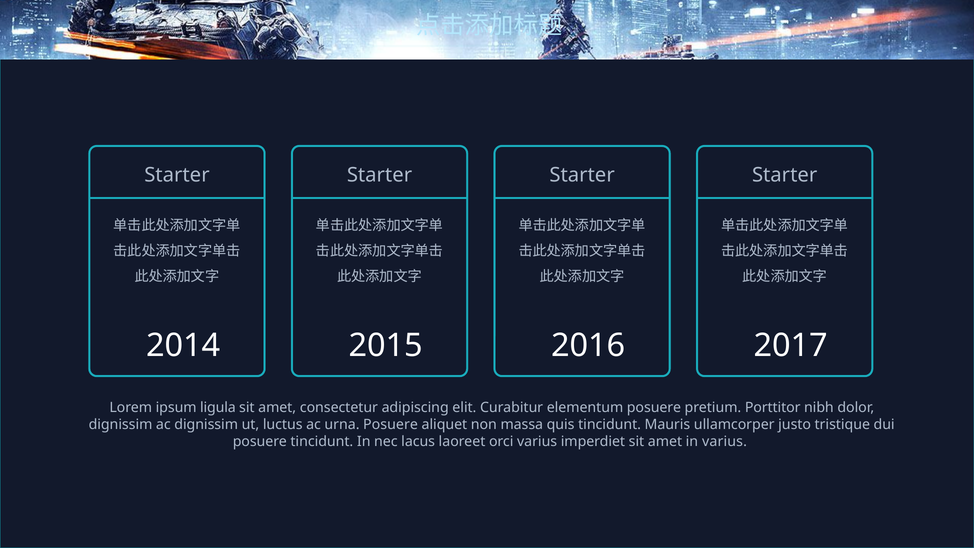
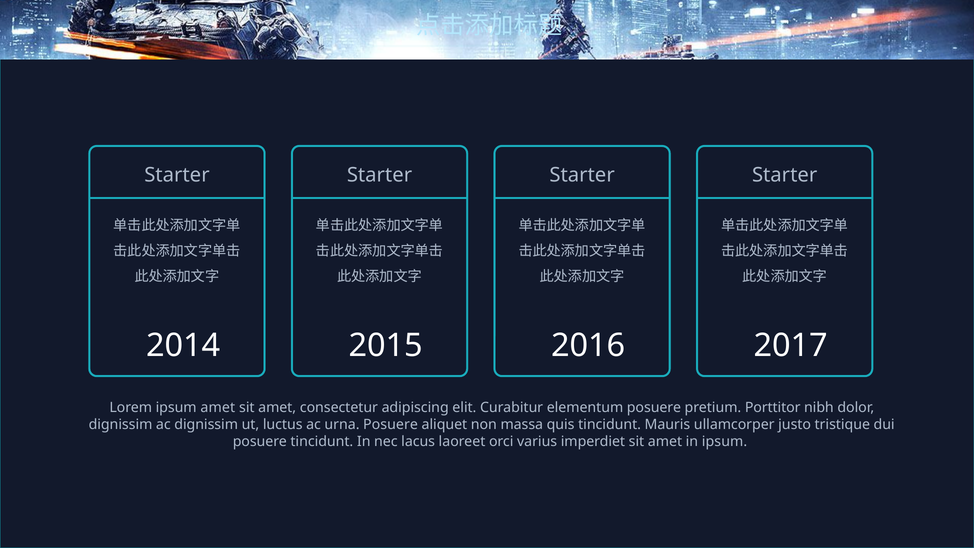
ipsum ligula: ligula -> amet
in varius: varius -> ipsum
